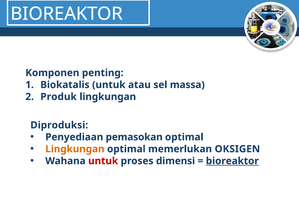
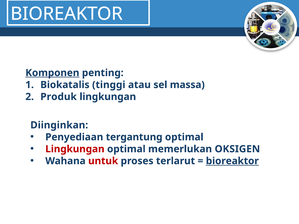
Komponen underline: none -> present
Biokatalis untuk: untuk -> tinggi
Diproduksi: Diproduksi -> Diinginkan
pemasokan: pemasokan -> tergantung
Lingkungan at (75, 149) colour: orange -> red
dimensi: dimensi -> terlarut
